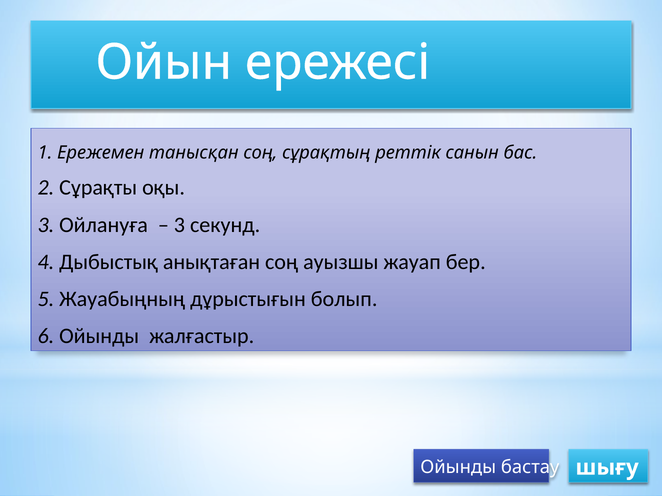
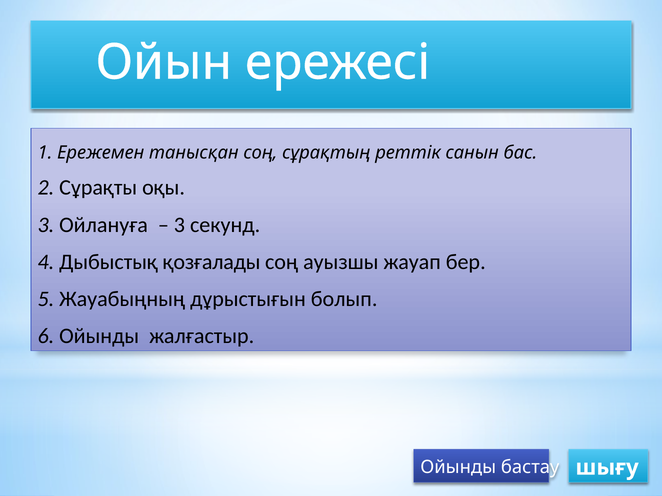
анықтаған: анықтаған -> қозғалады
